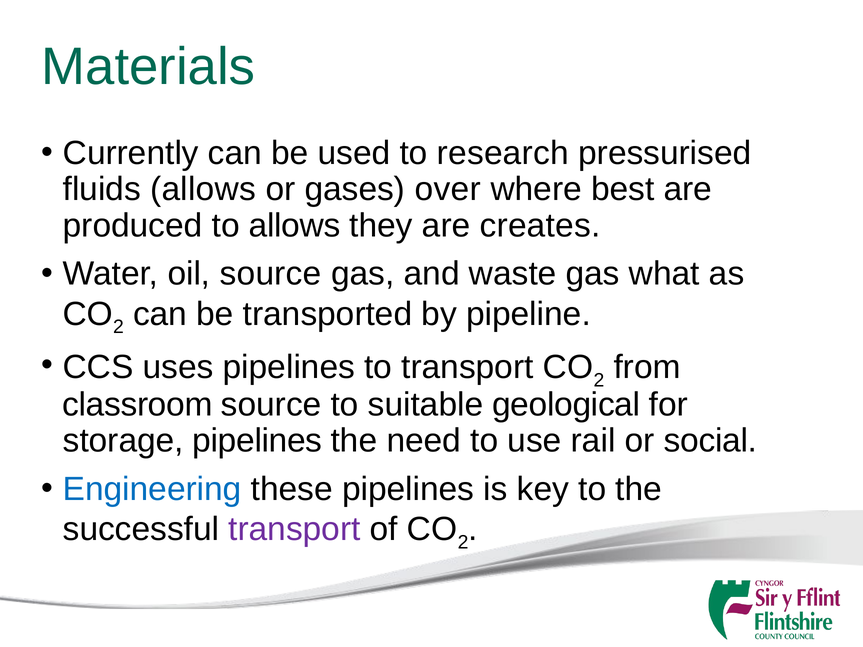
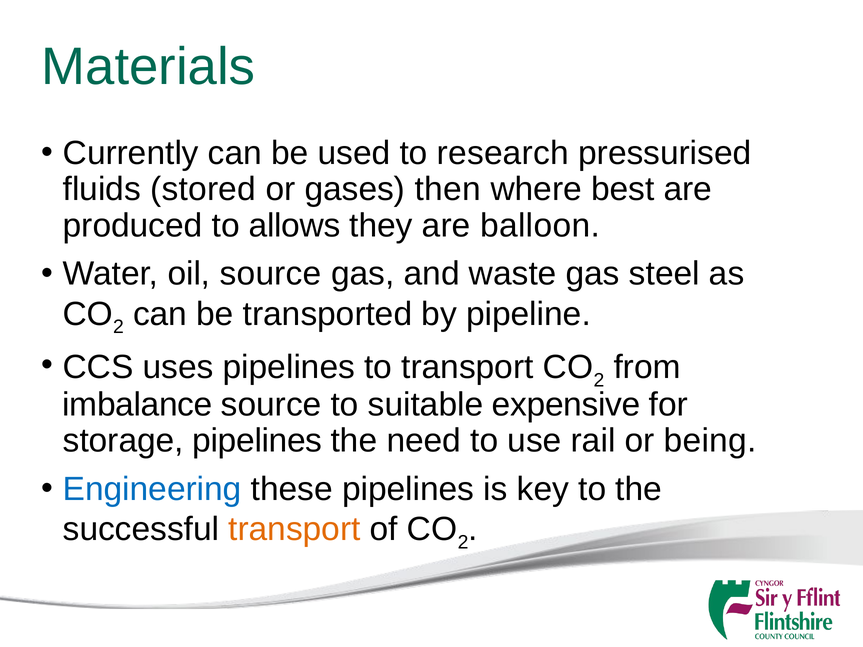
fluids allows: allows -> stored
over: over -> then
creates: creates -> balloon
what: what -> steel
classroom: classroom -> imbalance
geological: geological -> expensive
social: social -> being
transport at (294, 529) colour: purple -> orange
